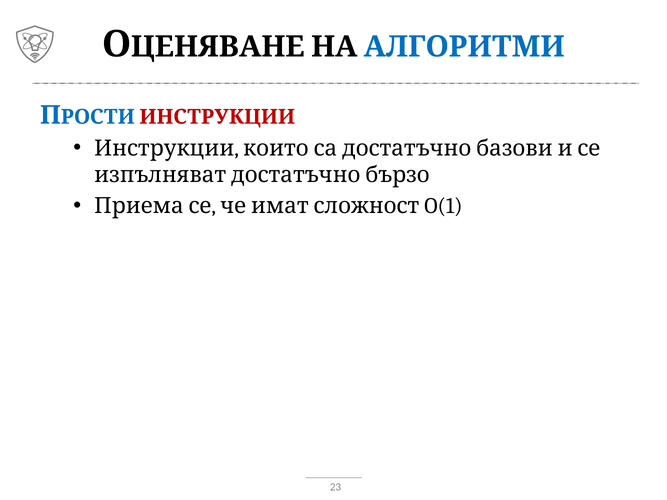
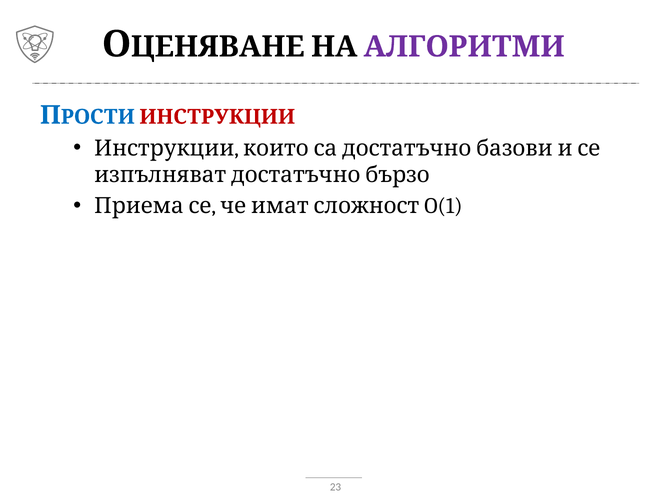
АЛГОРИТМИ colour: blue -> purple
